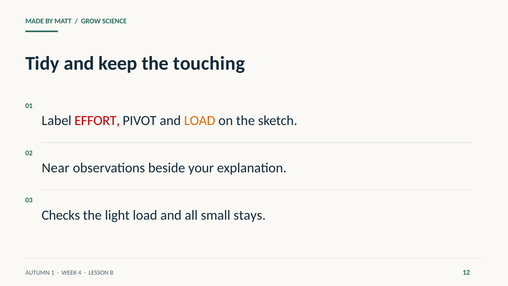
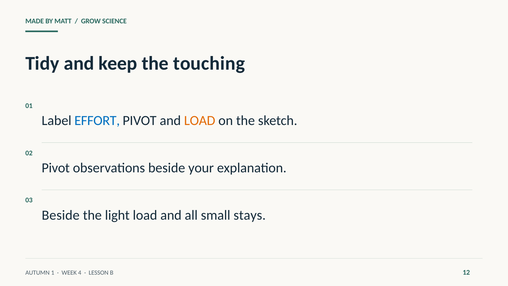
EFFORT colour: red -> blue
Near at (56, 168): Near -> Pivot
Checks at (61, 215): Checks -> Beside
